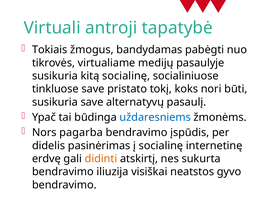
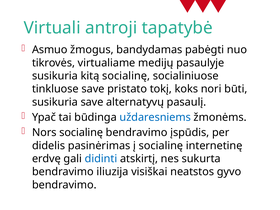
Tokiais: Tokiais -> Asmuo
Nors pagarba: pagarba -> socialinę
didinti colour: orange -> blue
